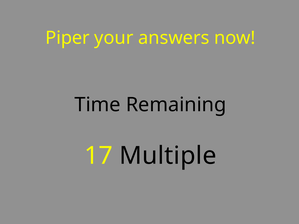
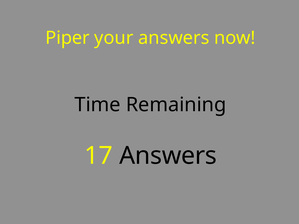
17 Multiple: Multiple -> Answers
